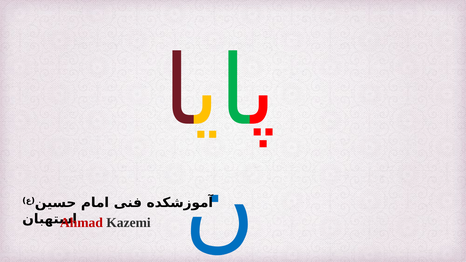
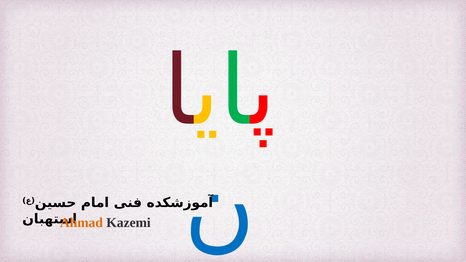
Ahmad colour: red -> orange
